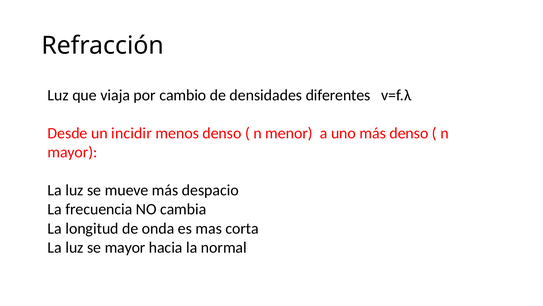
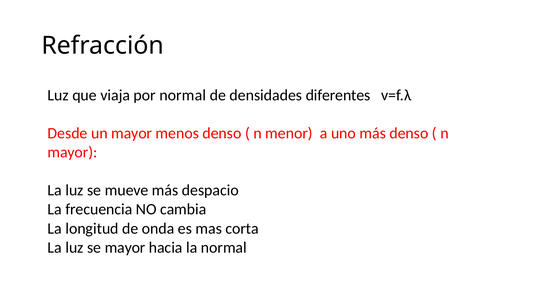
por cambio: cambio -> normal
un incidir: incidir -> mayor
